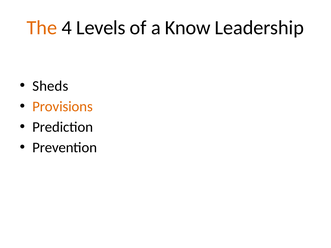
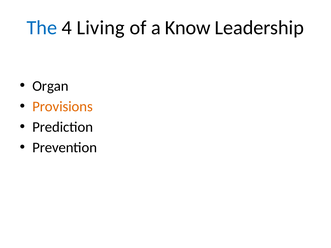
The colour: orange -> blue
Levels: Levels -> Living
Sheds: Sheds -> Organ
